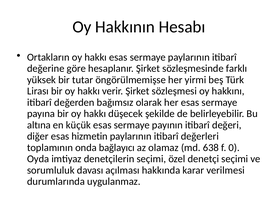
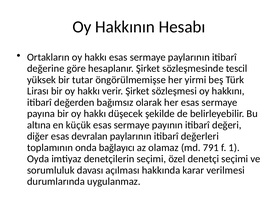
farklı: farklı -> tescil
hizmetin: hizmetin -> devralan
638: 638 -> 791
0: 0 -> 1
